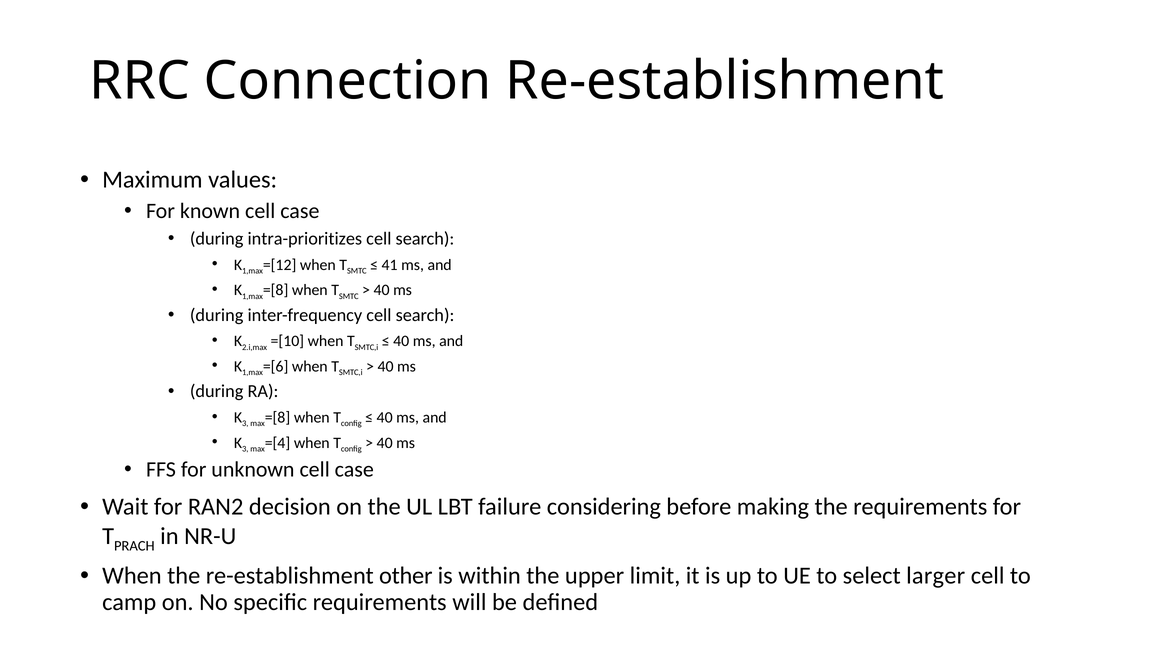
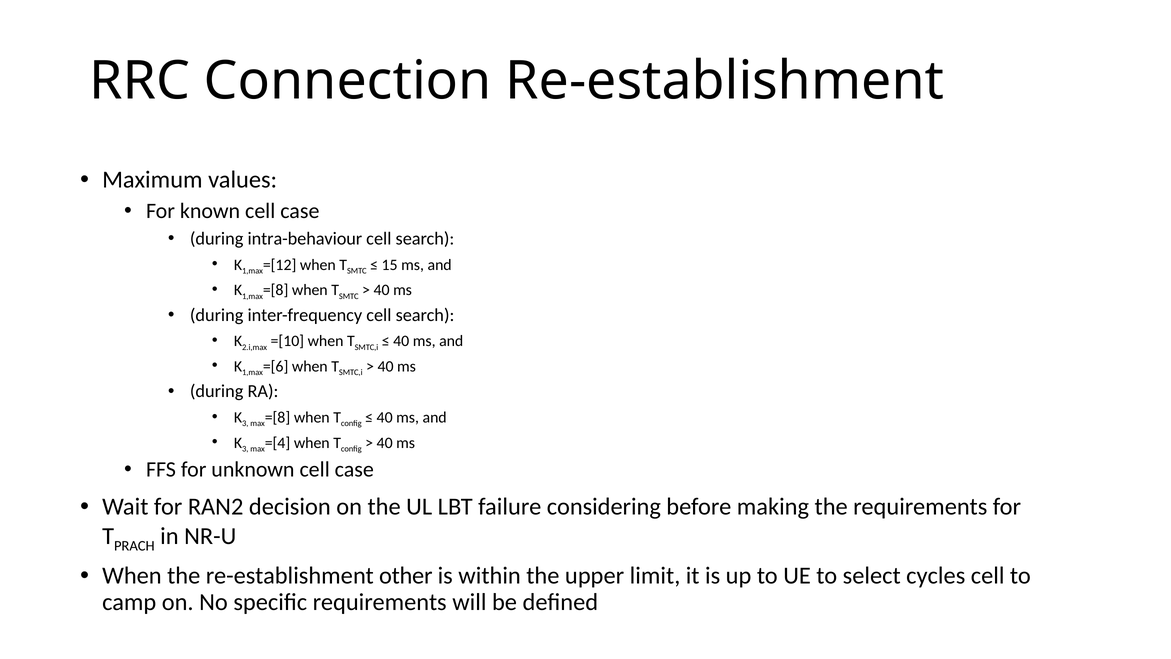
intra-prioritizes: intra-prioritizes -> intra-behaviour
41: 41 -> 15
larger: larger -> cycles
